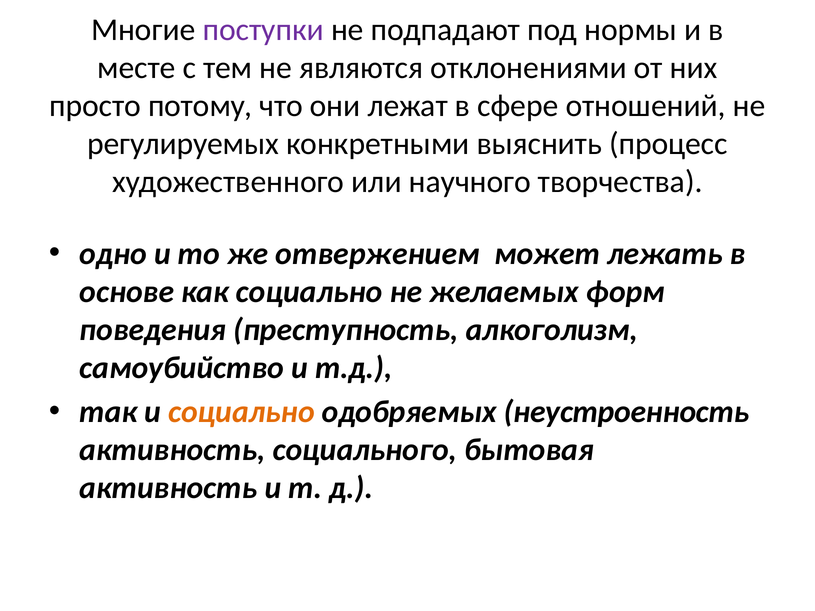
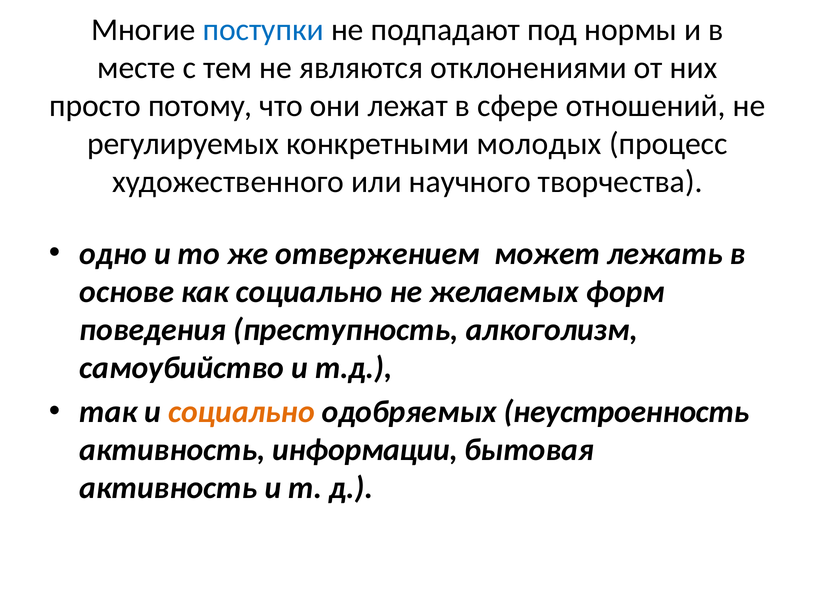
поступки colour: purple -> blue
выяснить: выяснить -> молодых
социального: социального -> информации
